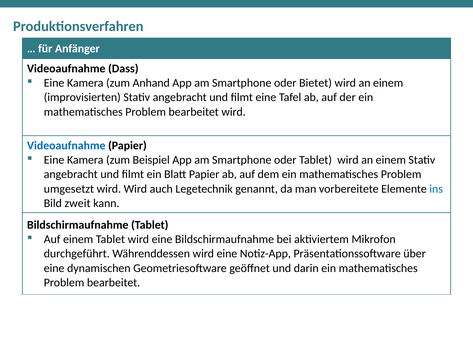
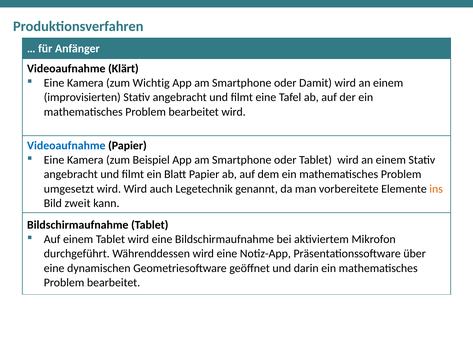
Dass: Dass -> Klärt
Anhand: Anhand -> Wichtig
Bietet: Bietet -> Damit
ins colour: blue -> orange
